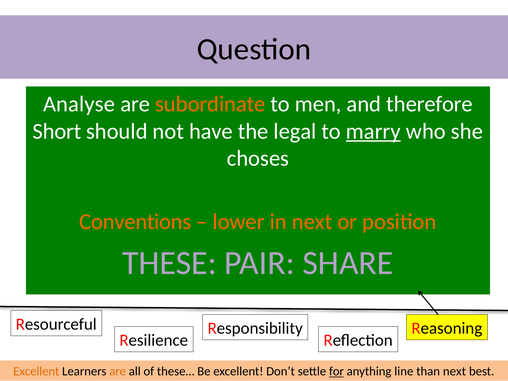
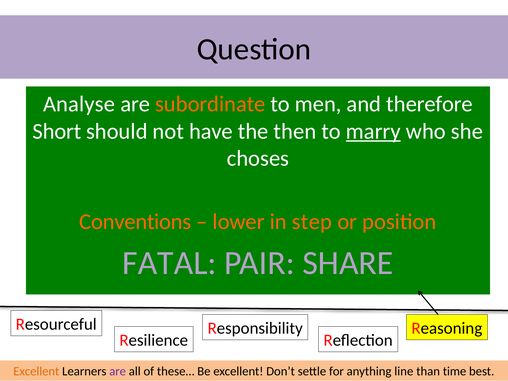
legal: legal -> then
in next: next -> step
THESE: THESE -> FATAL
are at (118, 371) colour: orange -> purple
for underline: present -> none
than next: next -> time
